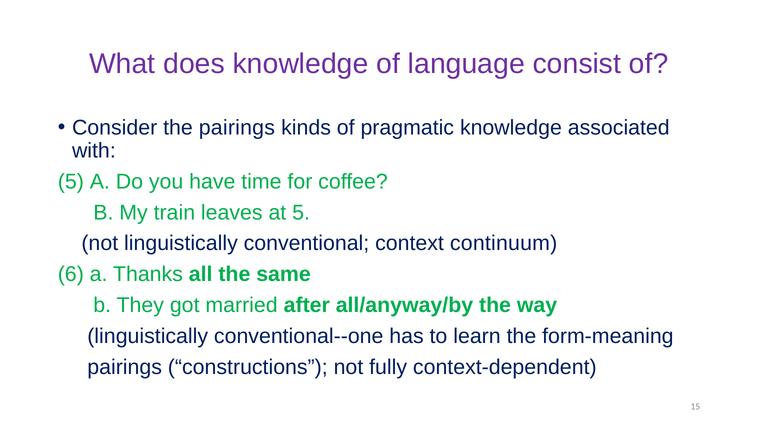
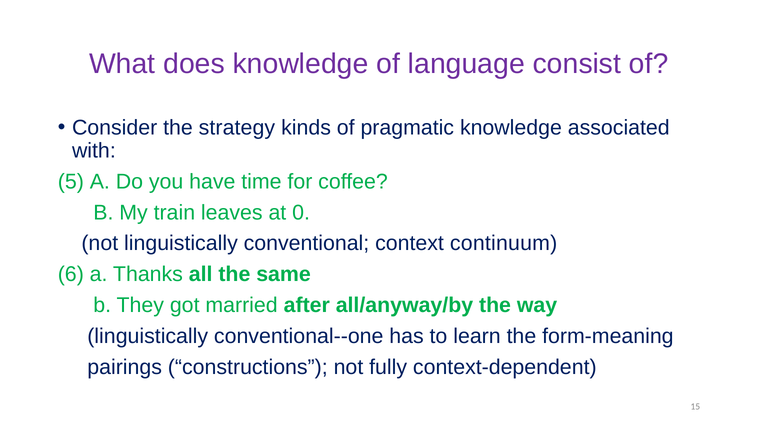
the pairings: pairings -> strategy
at 5: 5 -> 0
